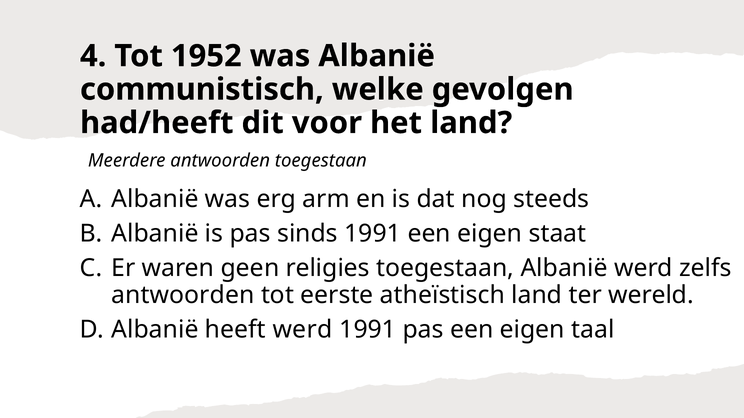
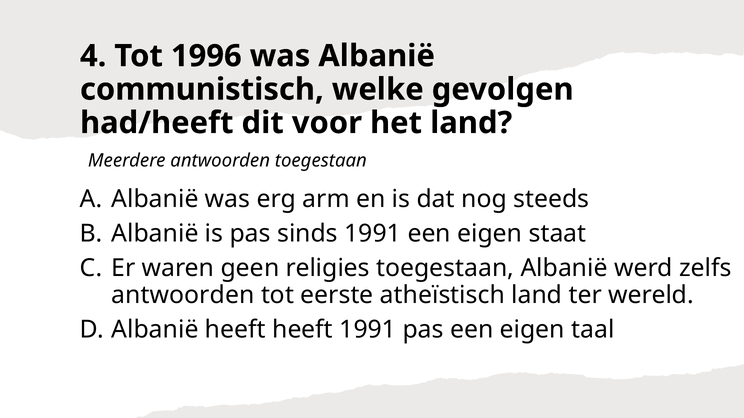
1952: 1952 -> 1996
heeft werd: werd -> heeft
